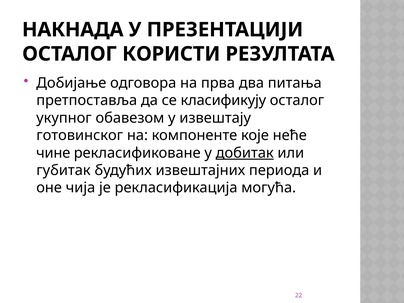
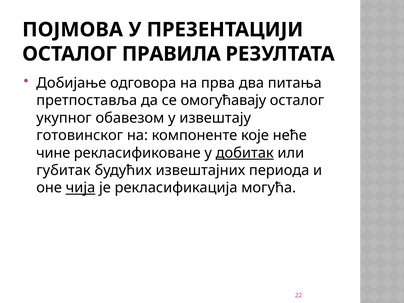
НАКНАДА: НАКНАДА -> ПОЈМОВА
КОРИСТИ: КОРИСТИ -> ПРАВИЛА
класификују: класификују -> омогућавају
чија underline: none -> present
